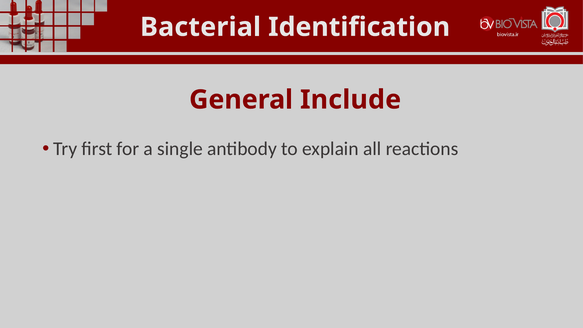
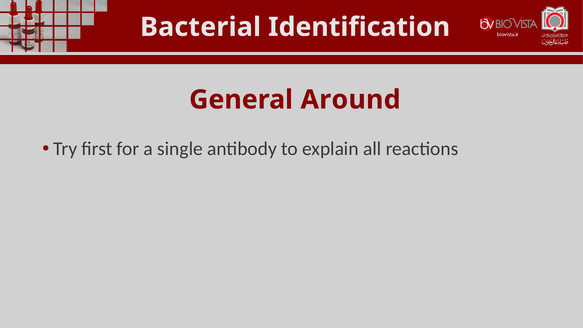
Include: Include -> Around
